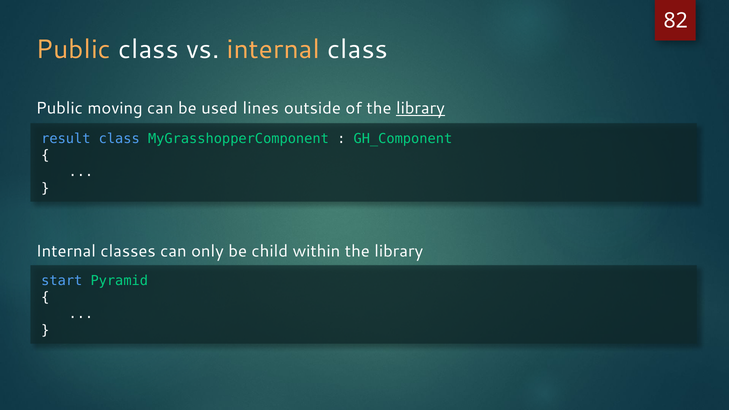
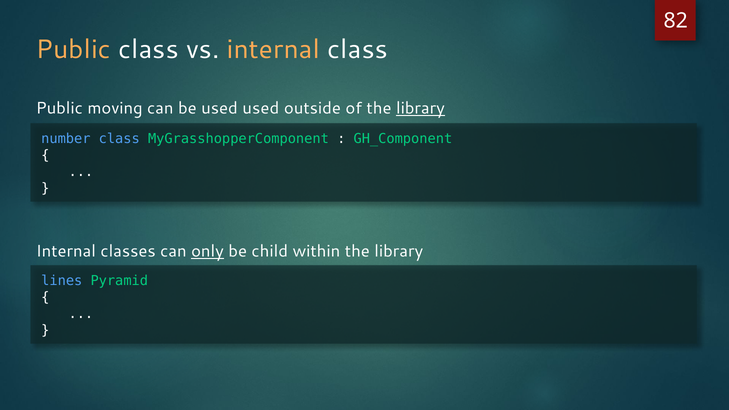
used lines: lines -> used
result: result -> number
only underline: none -> present
start: start -> lines
